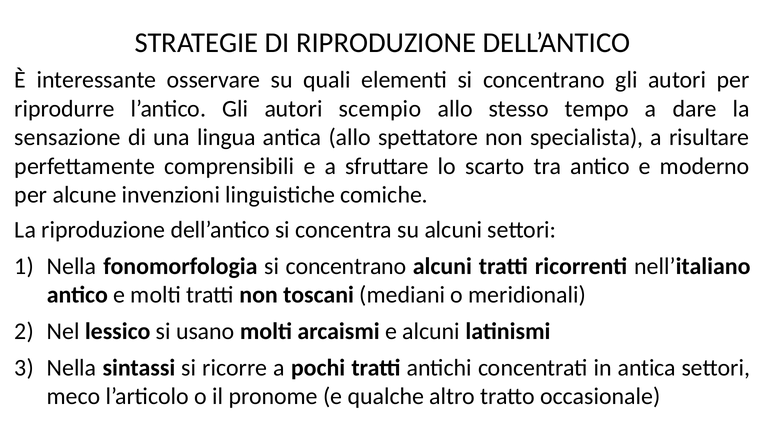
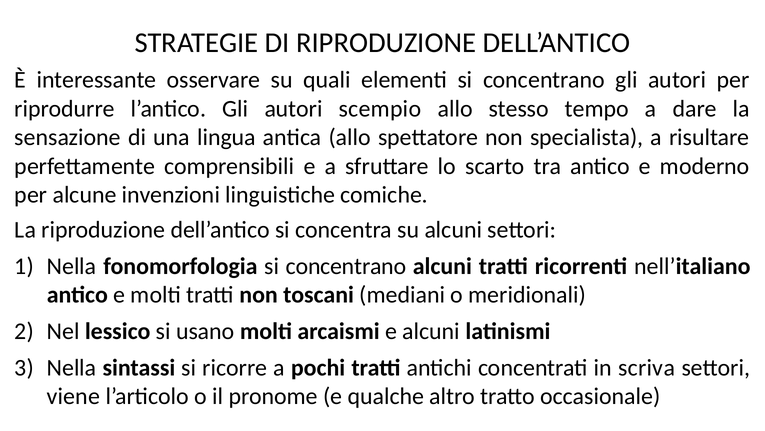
in antica: antica -> scriva
meco: meco -> viene
